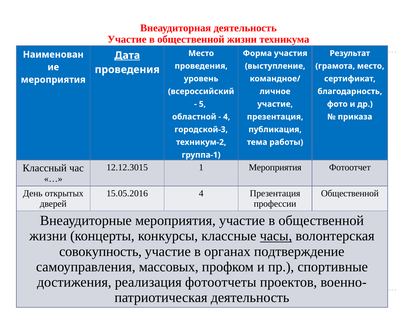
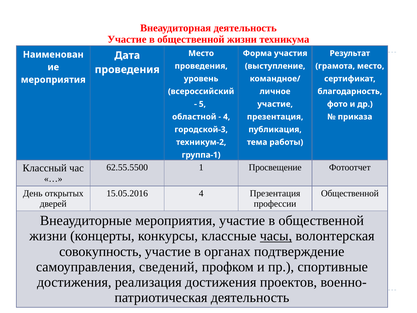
Дата underline: present -> none
12.12.3015: 12.12.3015 -> 62.55.5500
1 Мероприятия: Мероприятия -> Просвещение
массовых: массовых -> сведений
реализация фотоотчеты: фотоотчеты -> достижения
